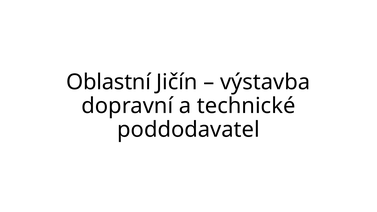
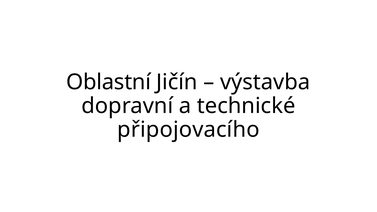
poddodavatel: poddodavatel -> připojovacího
